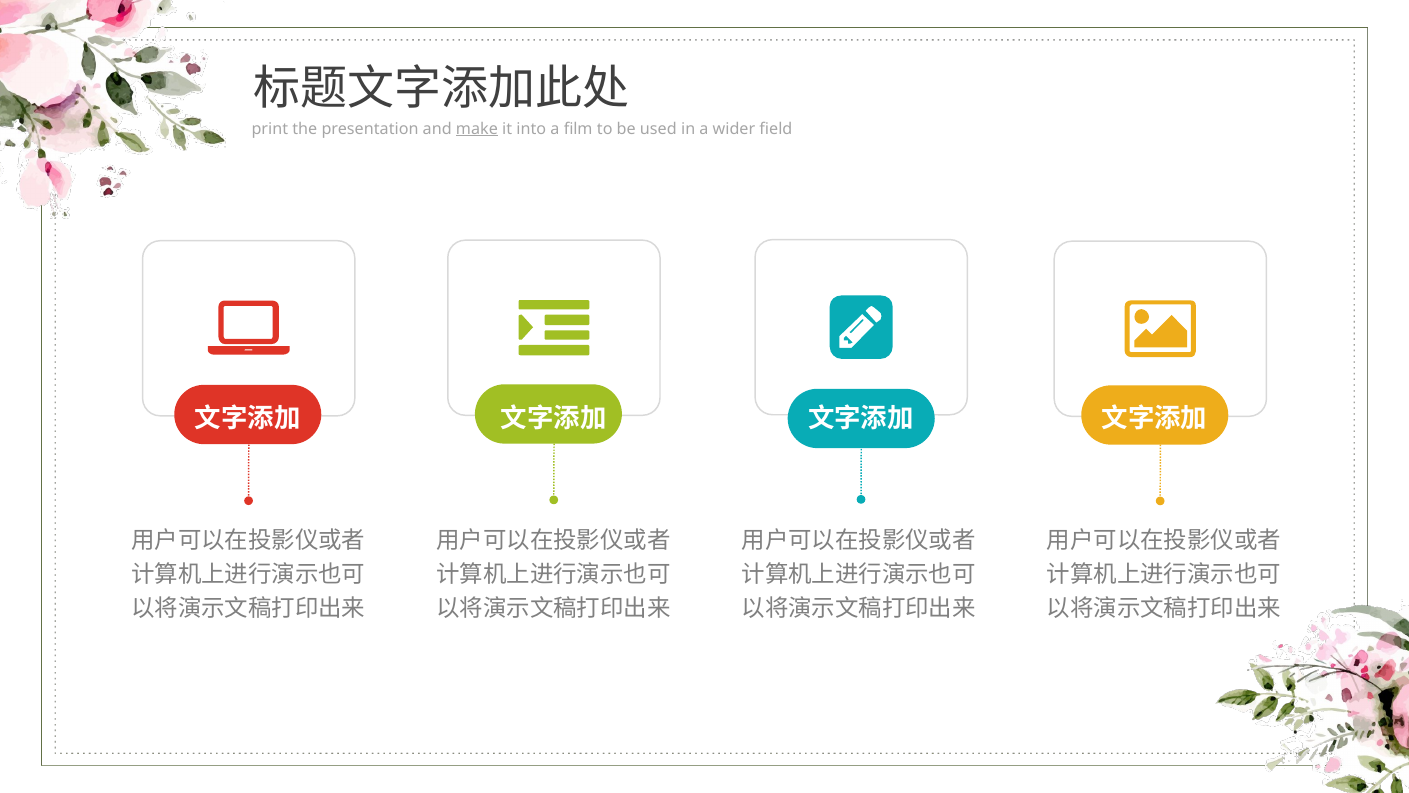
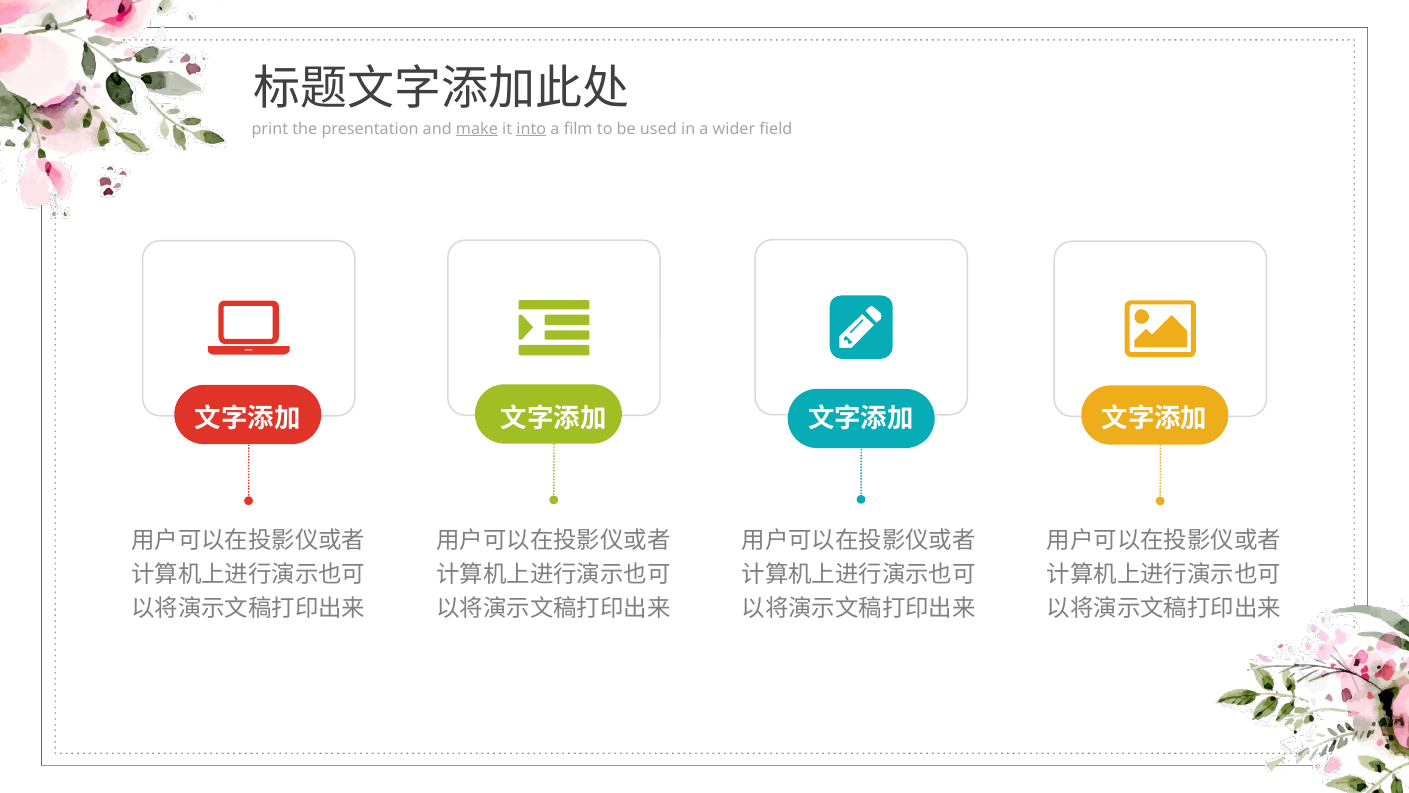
into underline: none -> present
